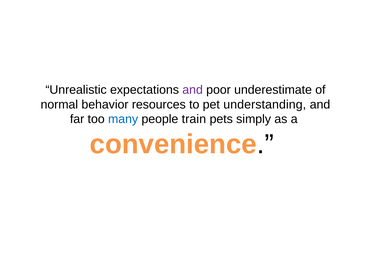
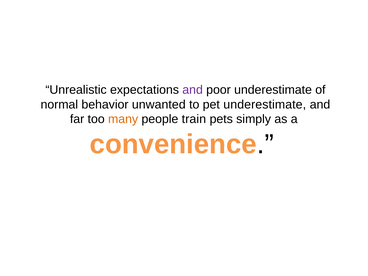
resources: resources -> unwanted
pet understanding: understanding -> underestimate
many colour: blue -> orange
